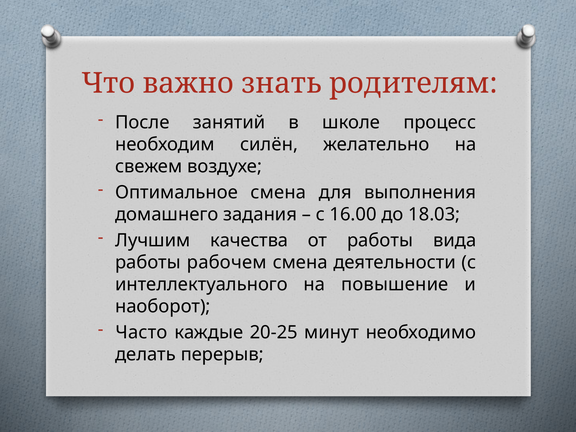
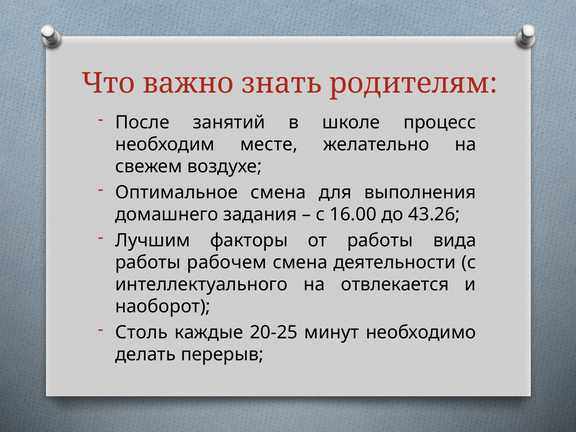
силён: силён -> месте
18.03: 18.03 -> 43.26
качества: качества -> факторы
повышение: повышение -> отвлекается
Часто: Часто -> Столь
